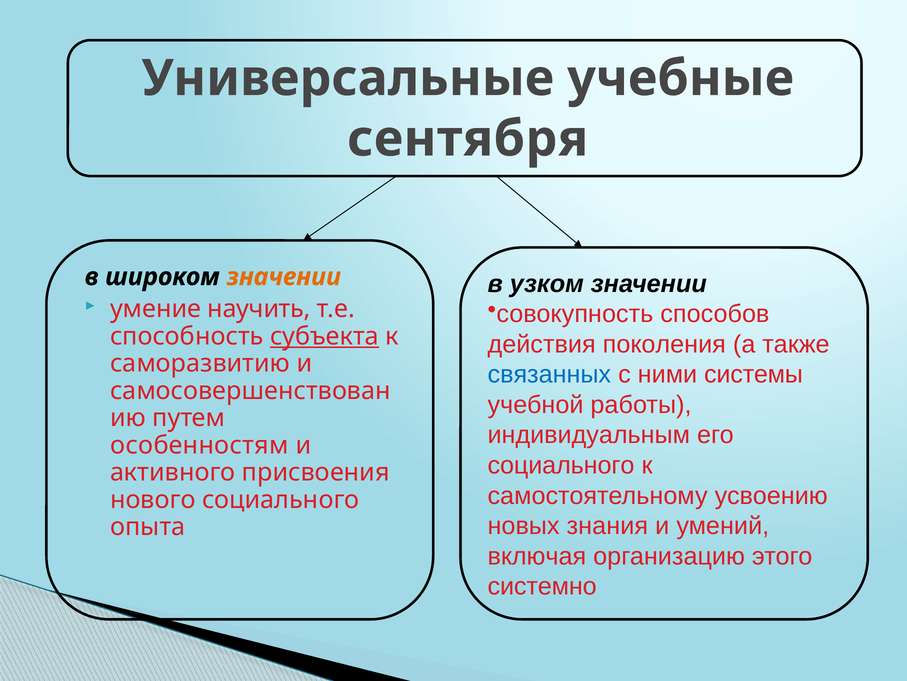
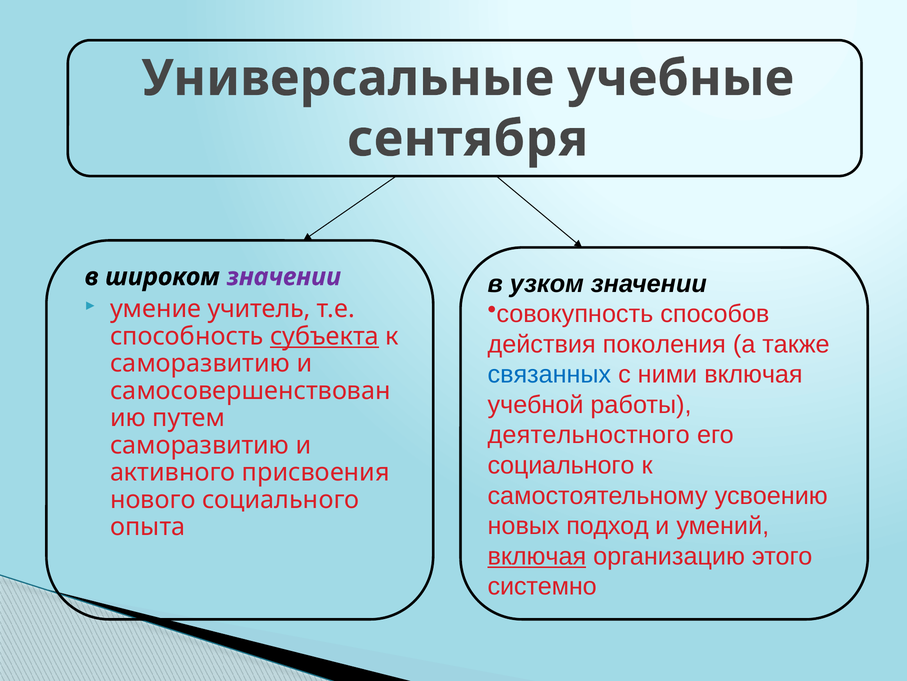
значении at (284, 277) colour: orange -> purple
научить: научить -> учитель
ними системы: системы -> включая
индивидуальным: индивидуальным -> деятельностного
особенностям at (199, 445): особенностям -> саморазвитию
знания: знания -> подход
включая at (537, 556) underline: none -> present
